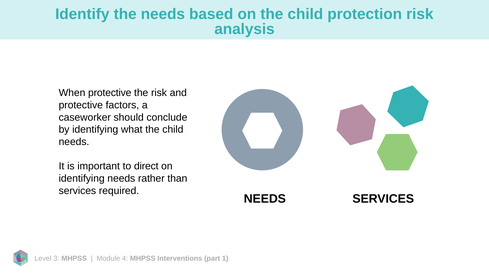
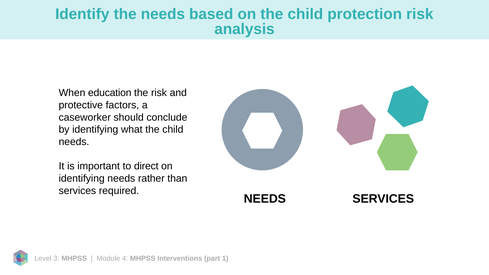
When protective: protective -> education
